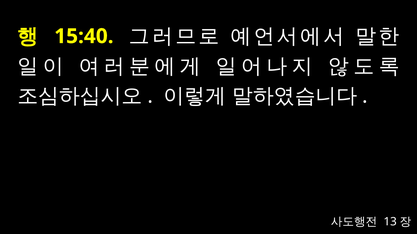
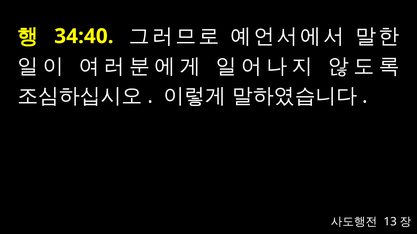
15:40: 15:40 -> 34:40
